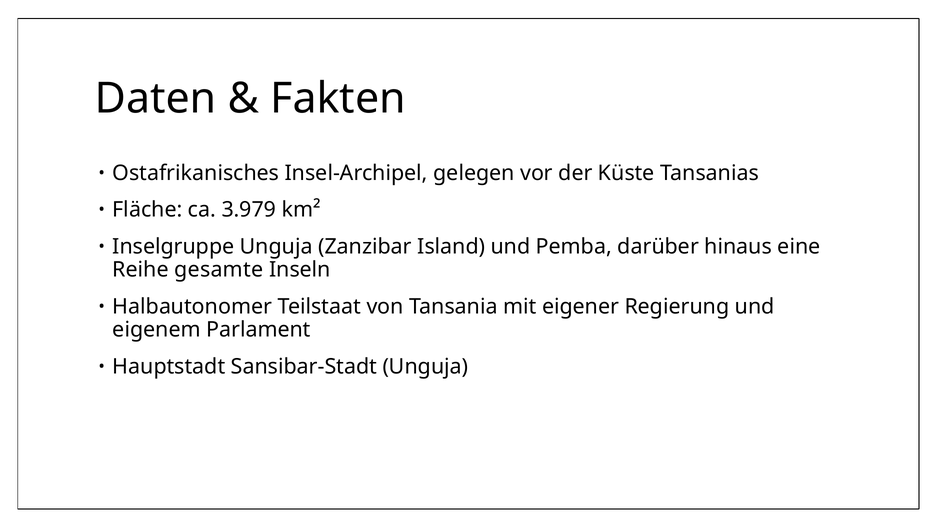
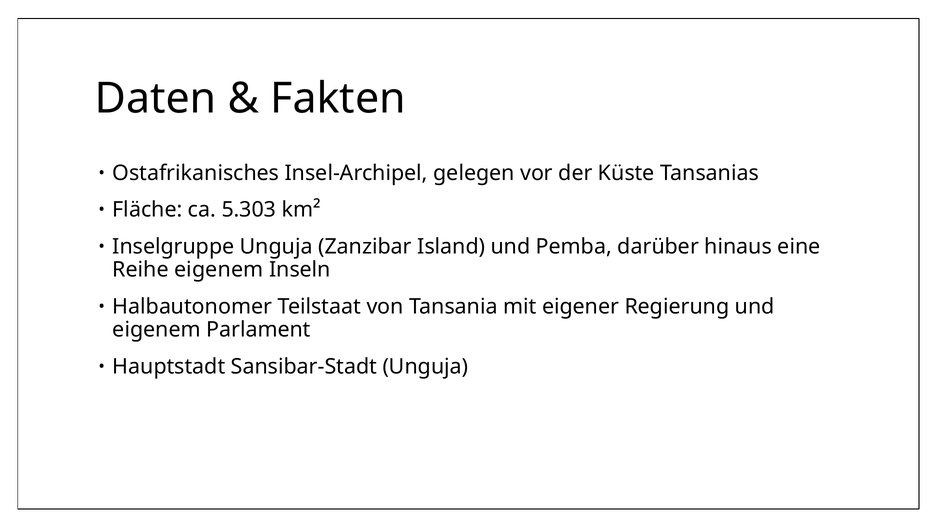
3.979: 3.979 -> 5.303
Reihe gesamte: gesamte -> eigenem
